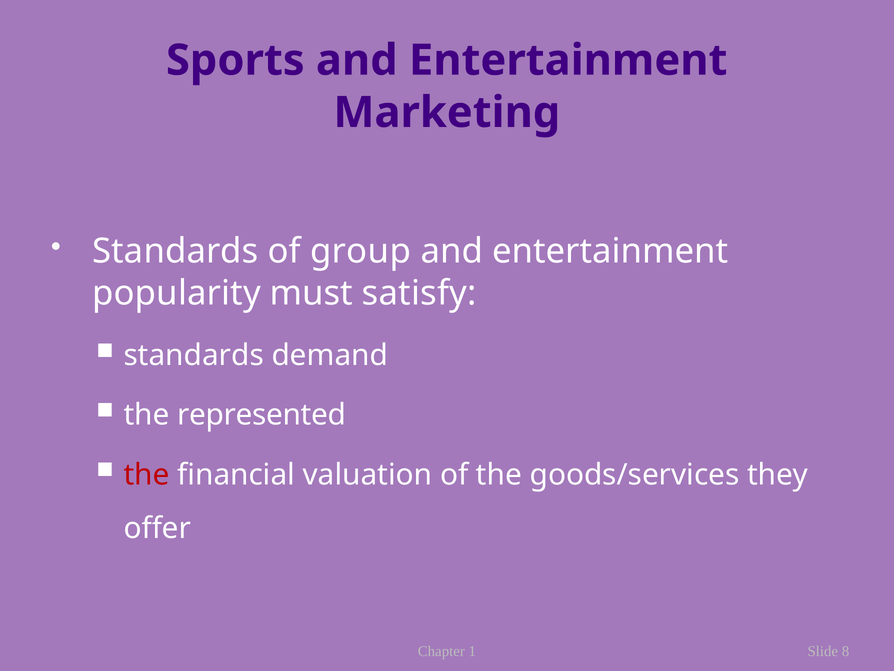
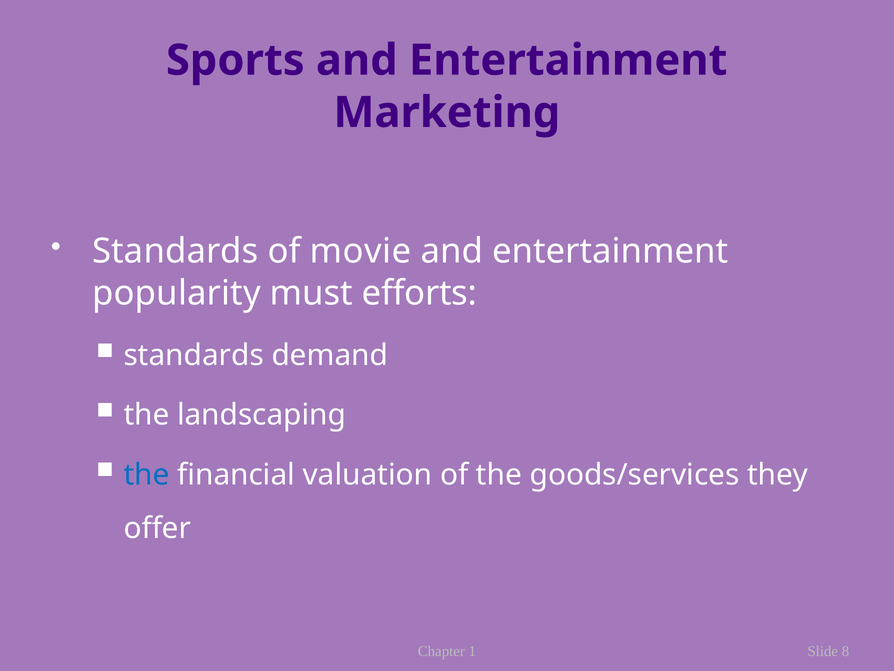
group: group -> movie
satisfy: satisfy -> efforts
represented: represented -> landscaping
the at (147, 474) colour: red -> blue
